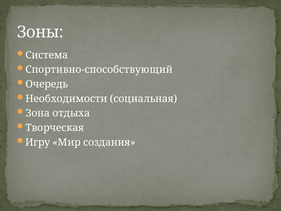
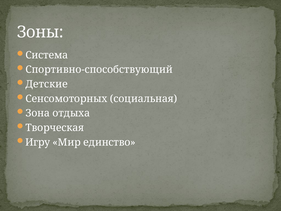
Очередь: Очередь -> Детские
Необходимости: Необходимости -> Сенсомоторных
создания: создания -> единство
